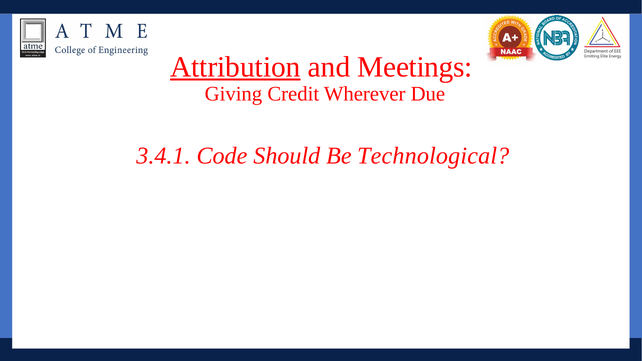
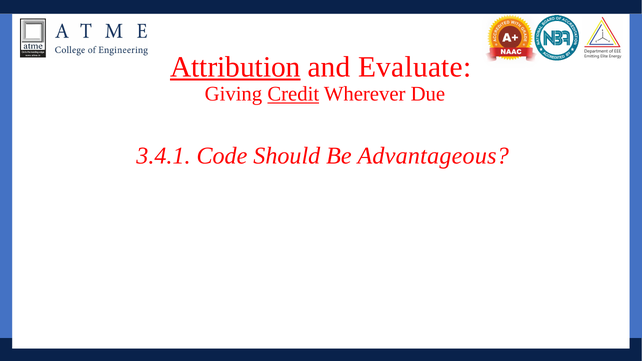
Meetings: Meetings -> Evaluate
Credit underline: none -> present
Technological: Technological -> Advantageous
